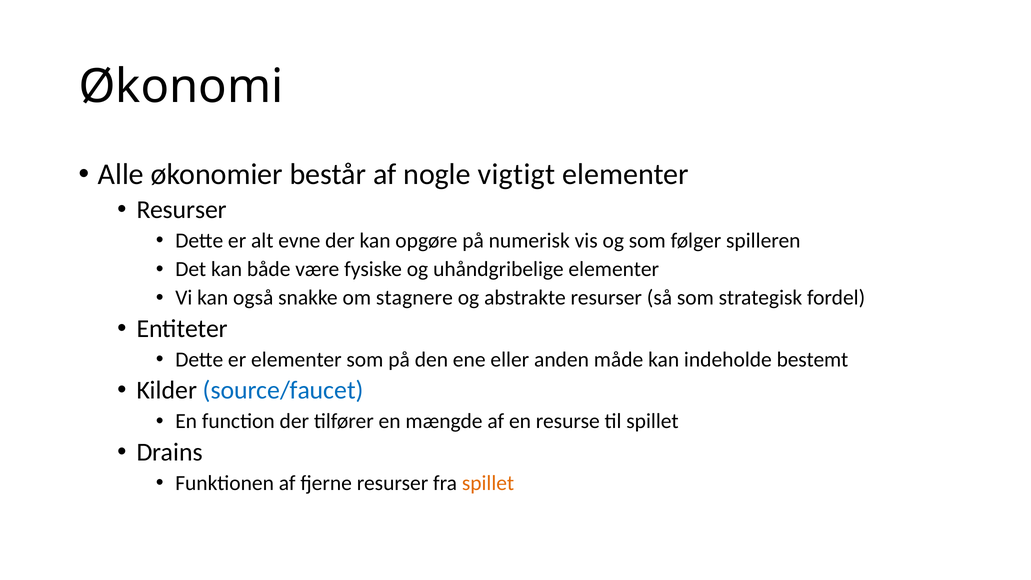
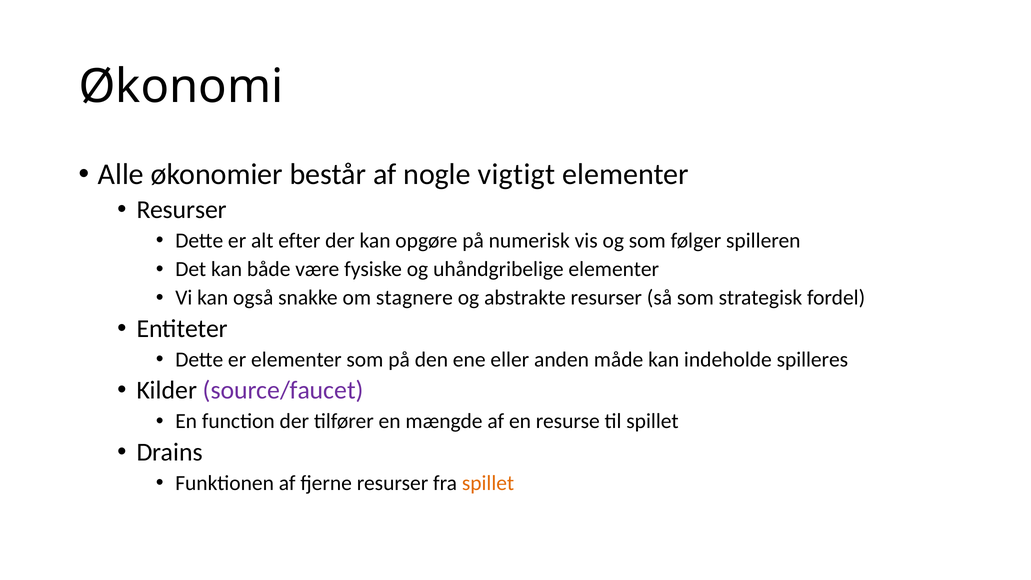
evne: evne -> efter
bestemt: bestemt -> spilleres
source/faucet colour: blue -> purple
